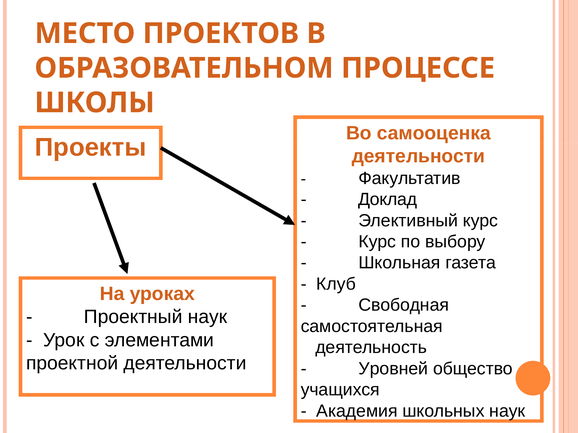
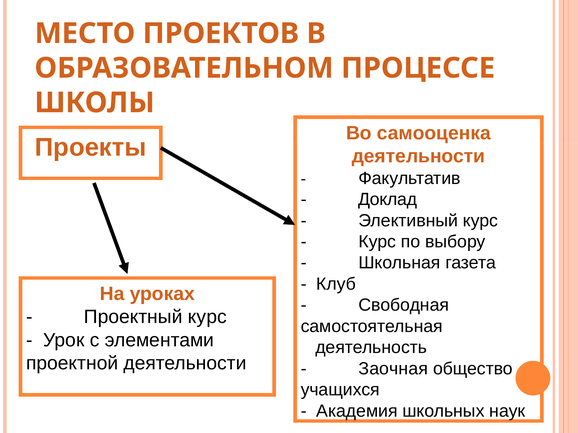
Проектный наук: наук -> курс
Уровней: Уровней -> Заочная
